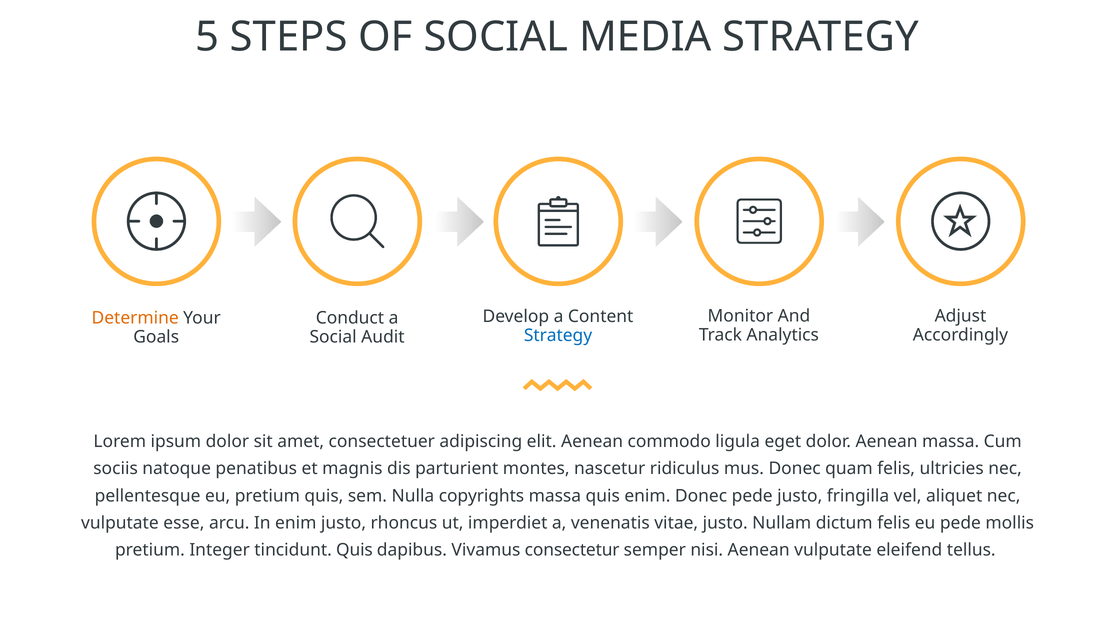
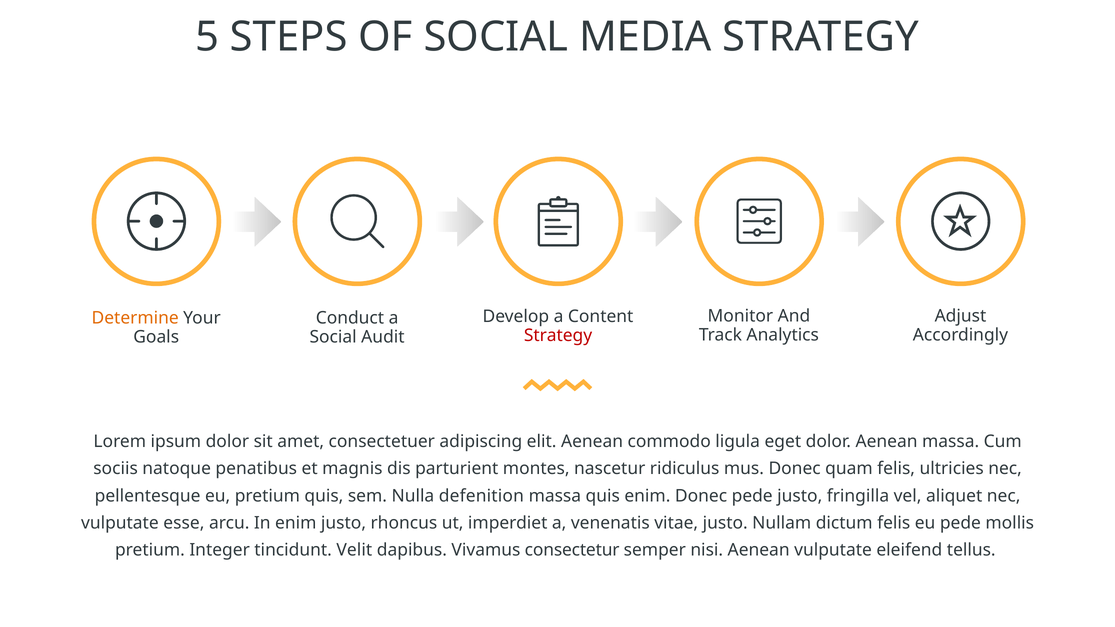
Strategy at (558, 335) colour: blue -> red
copyrights: copyrights -> defenition
tincidunt Quis: Quis -> Velit
